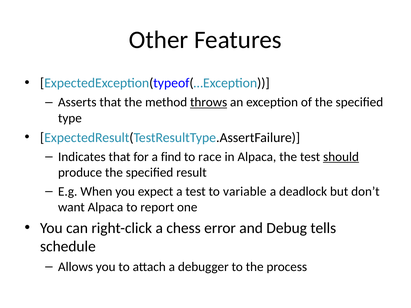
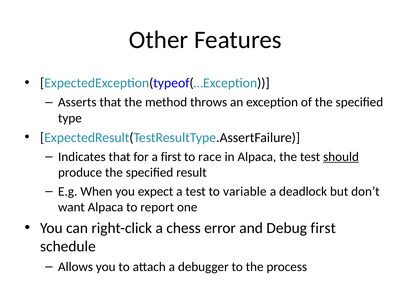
throws underline: present -> none
a find: find -> first
Debug tells: tells -> first
